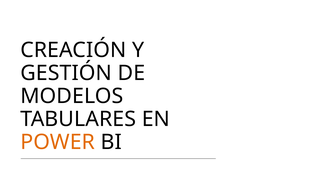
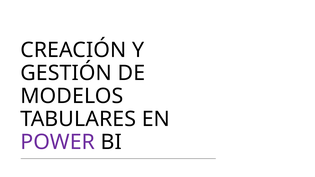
POWER colour: orange -> purple
